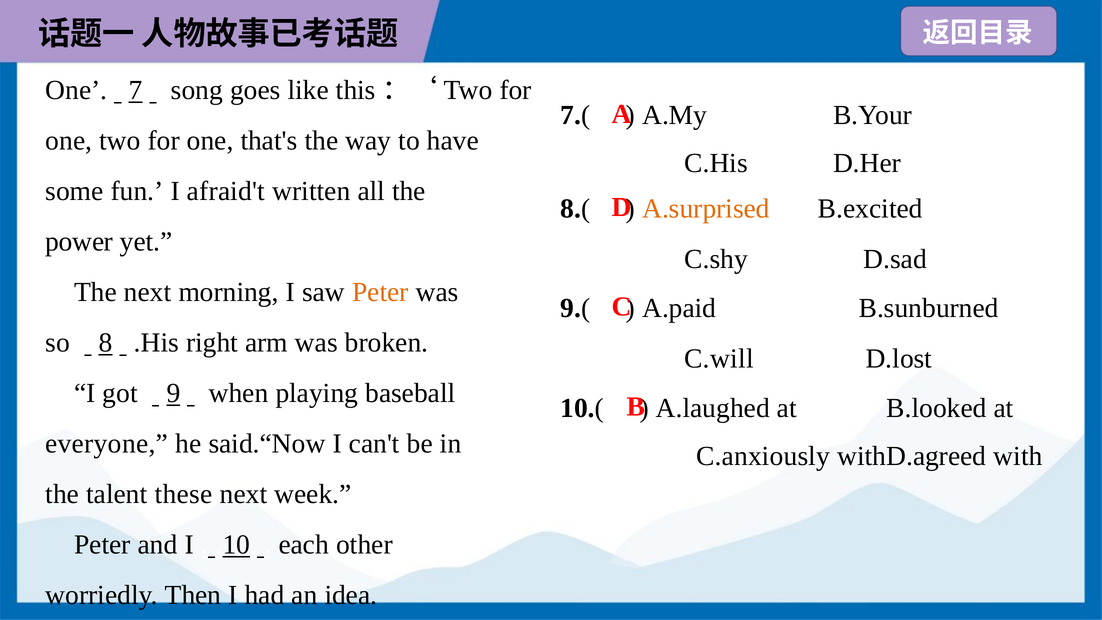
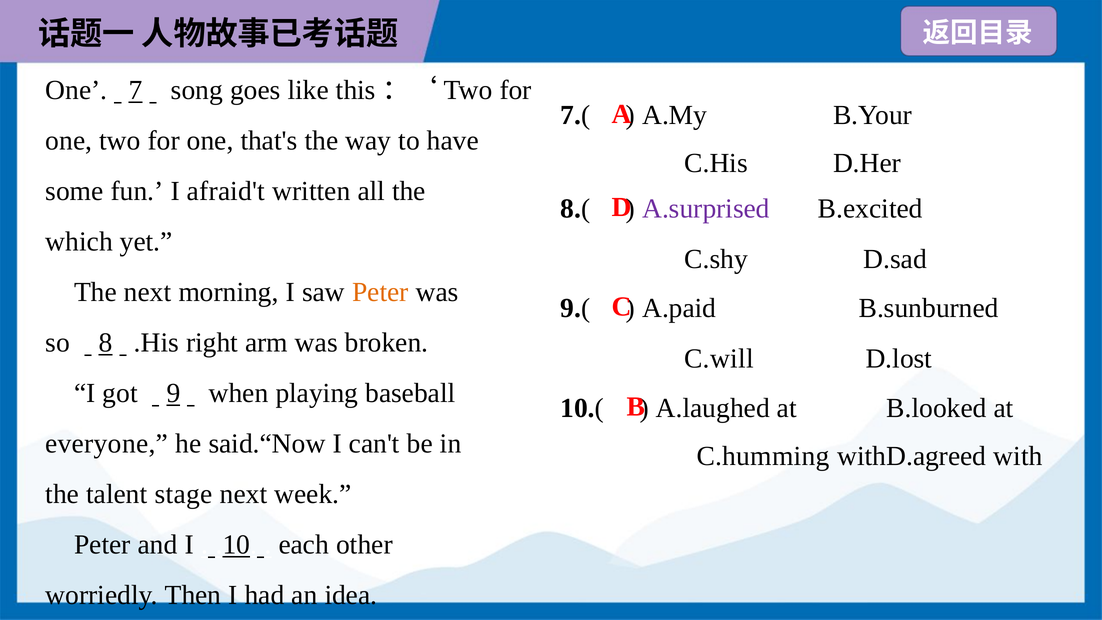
A.surprised colour: orange -> purple
power: power -> which
C.anxiously: C.anxiously -> C.humming
these: these -> stage
